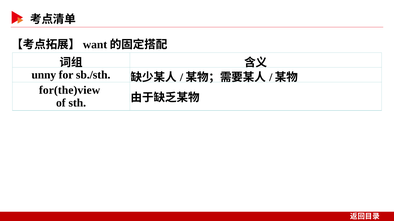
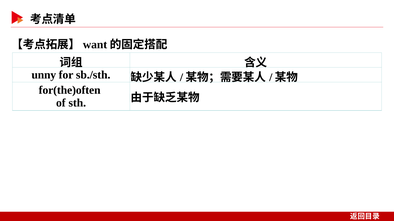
for(the)view: for(the)view -> for(the)often
